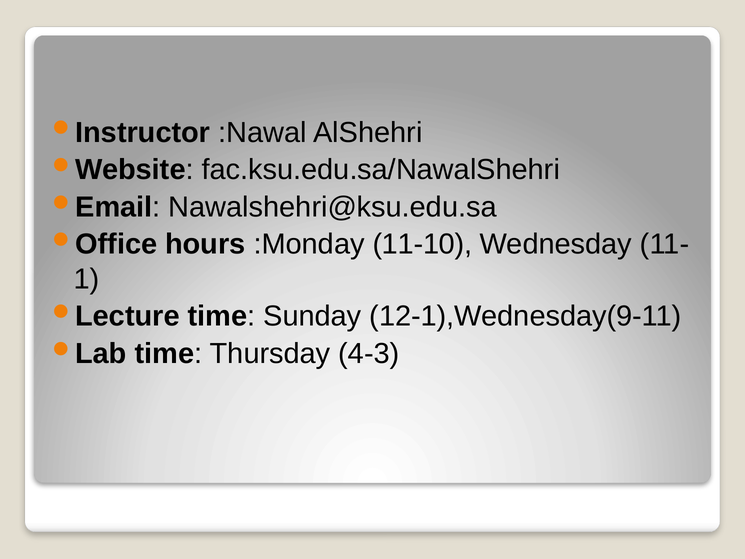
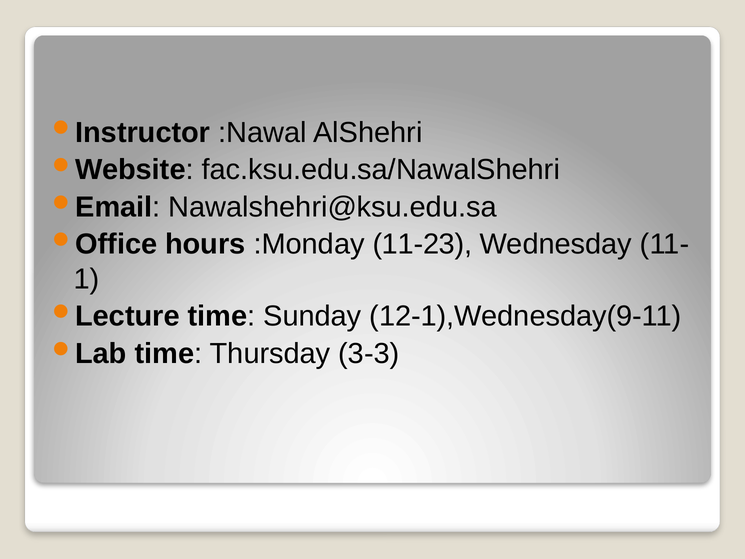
11-10: 11-10 -> 11-23
4-3: 4-3 -> 3-3
